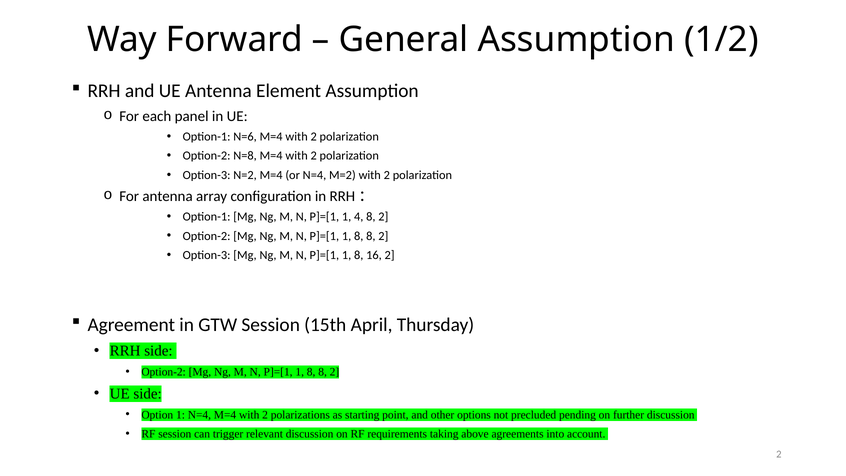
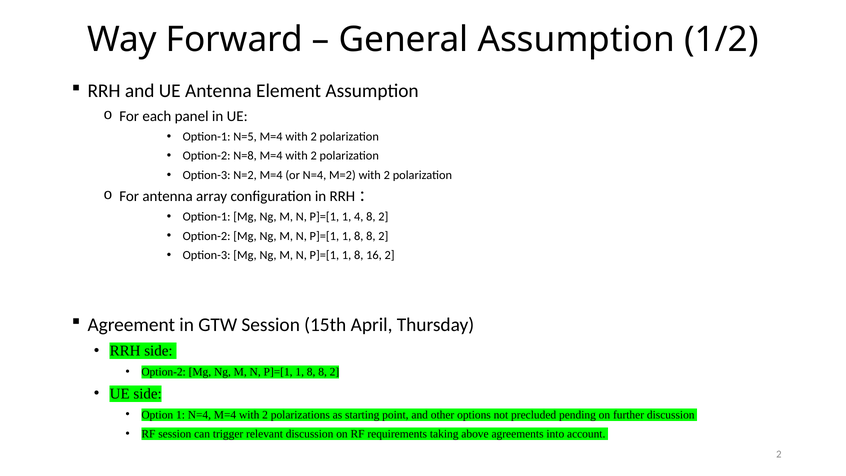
N=6: N=6 -> N=5
